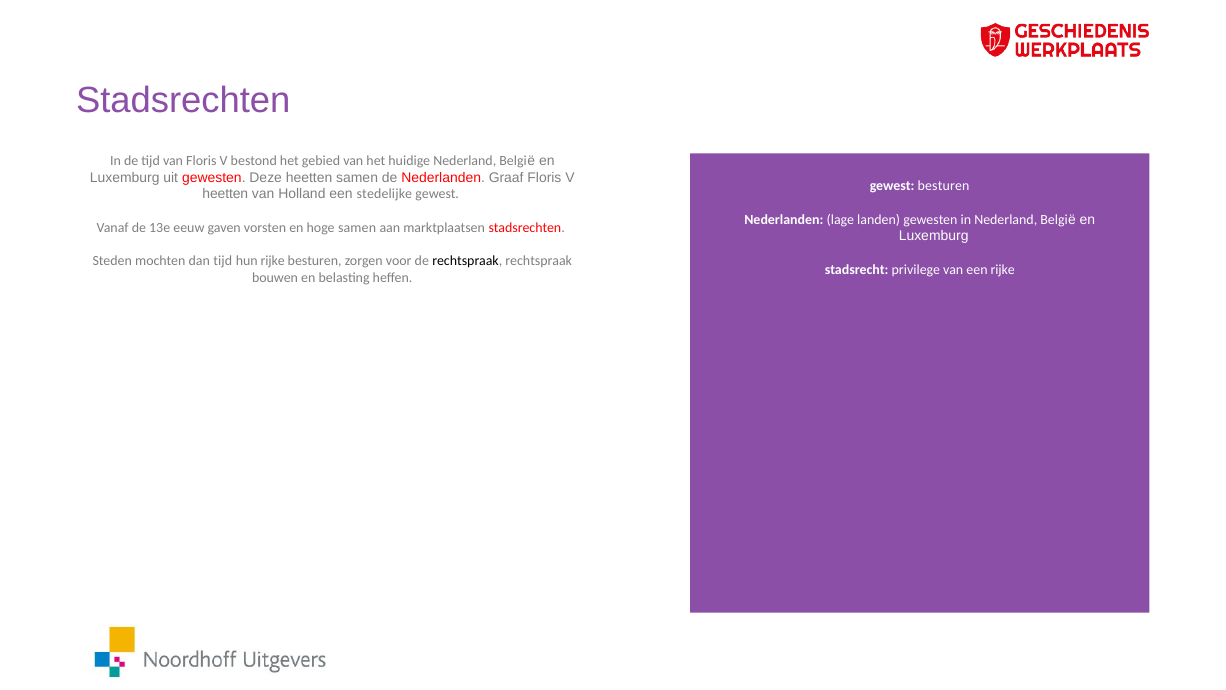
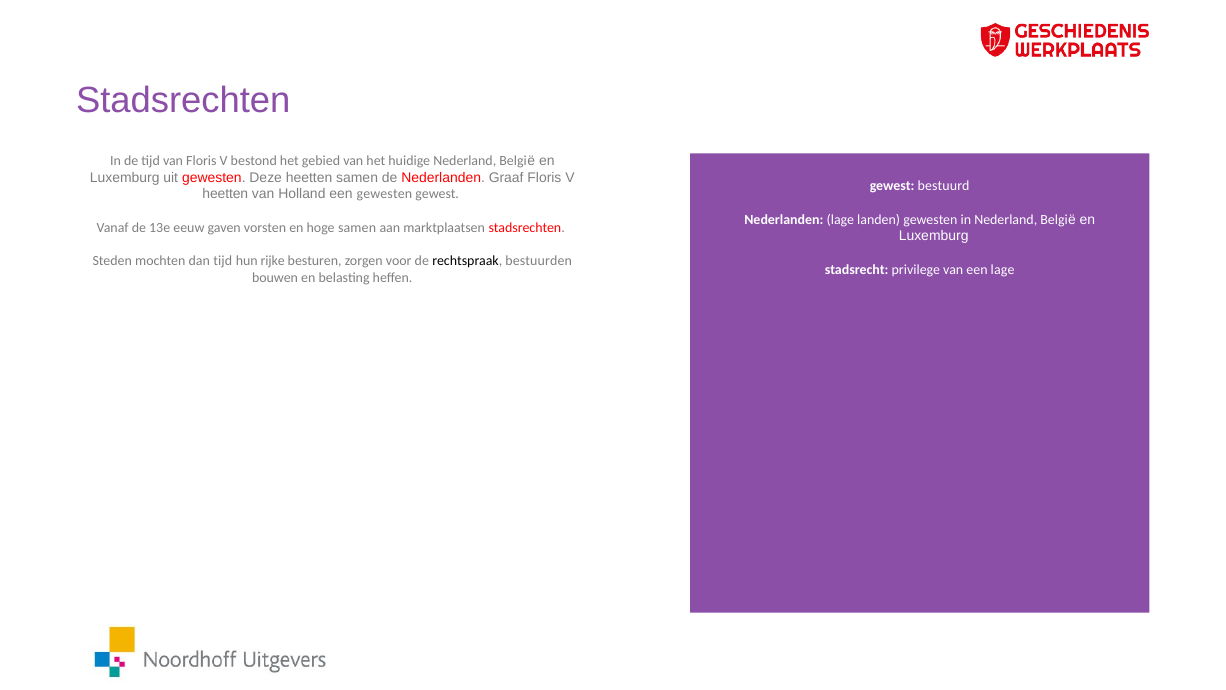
gewest besturen: besturen -> bestuurd
een stedelijke: stedelijke -> gewesten
rechtspraak rechtspraak: rechtspraak -> bestuurden
een rijke: rijke -> lage
